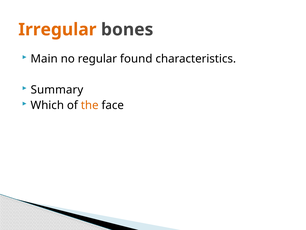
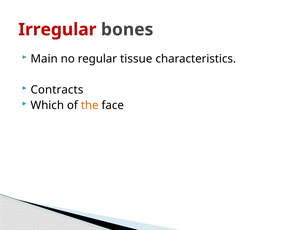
Irregular colour: orange -> red
found: found -> tissue
Summary: Summary -> Contracts
